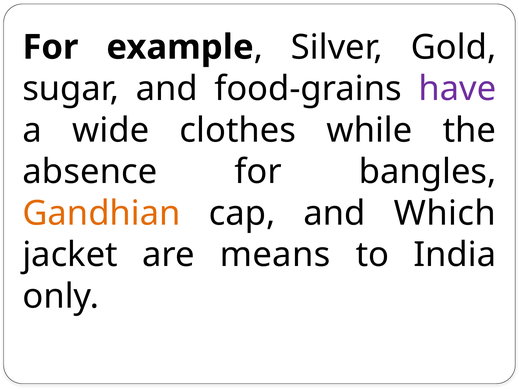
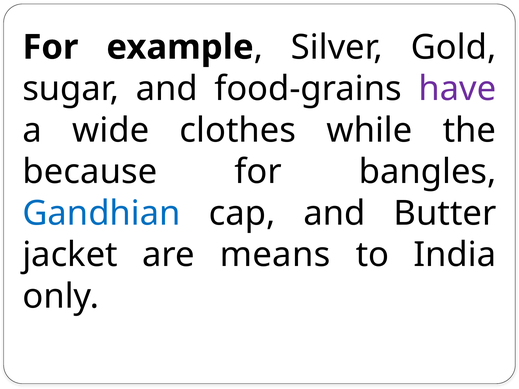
absence: absence -> because
Gandhian colour: orange -> blue
Which: Which -> Butter
